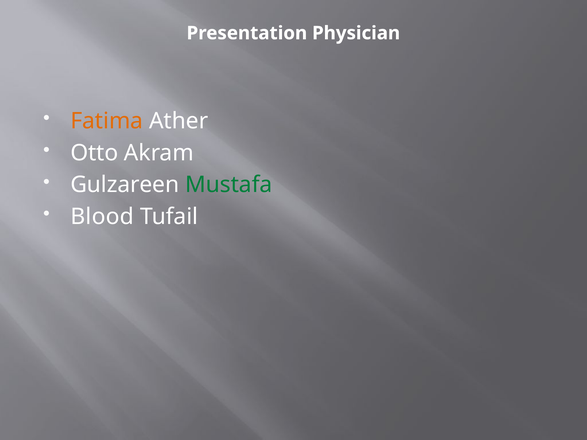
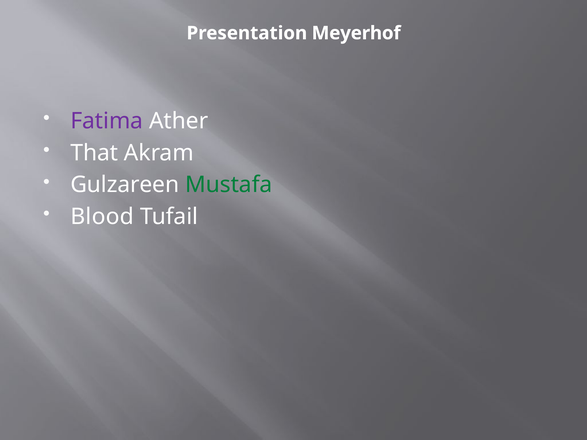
Physician: Physician -> Meyerhof
Fatima colour: orange -> purple
Otto: Otto -> That
